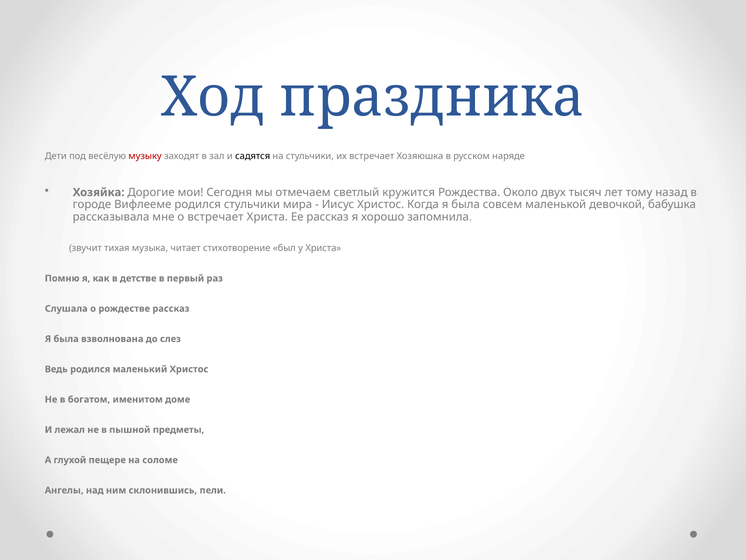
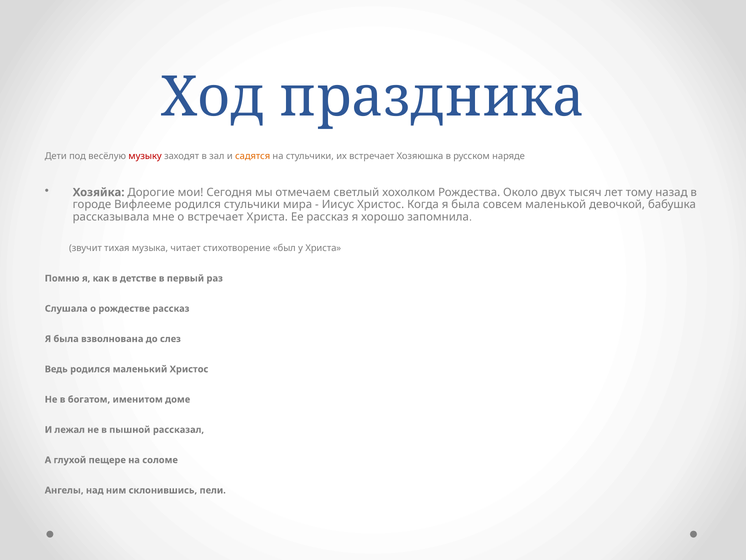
садятся colour: black -> orange
кружится: кружится -> хохолком
предметы: предметы -> рассказал
